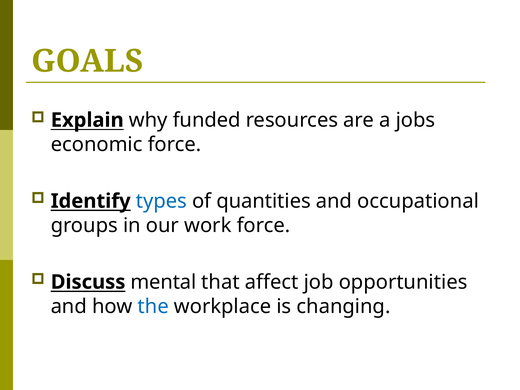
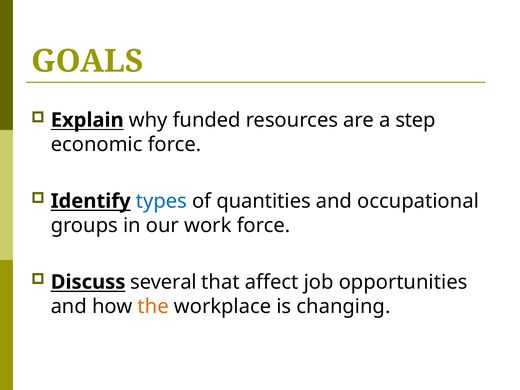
jobs: jobs -> step
mental: mental -> several
the colour: blue -> orange
